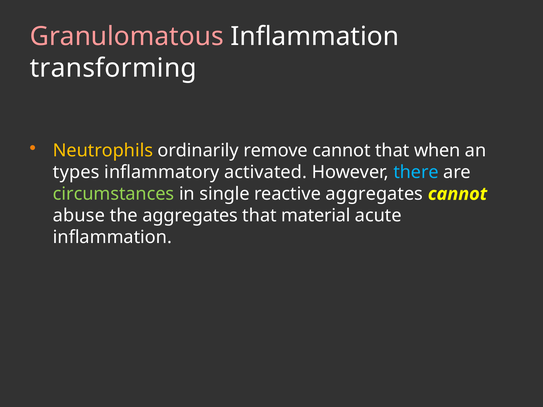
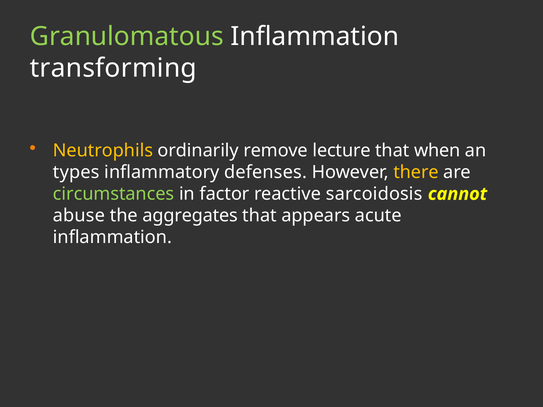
Granulomatous colour: pink -> light green
remove cannot: cannot -> lecture
activated: activated -> defenses
there colour: light blue -> yellow
single: single -> factor
reactive aggregates: aggregates -> sarcoidosis
material: material -> appears
